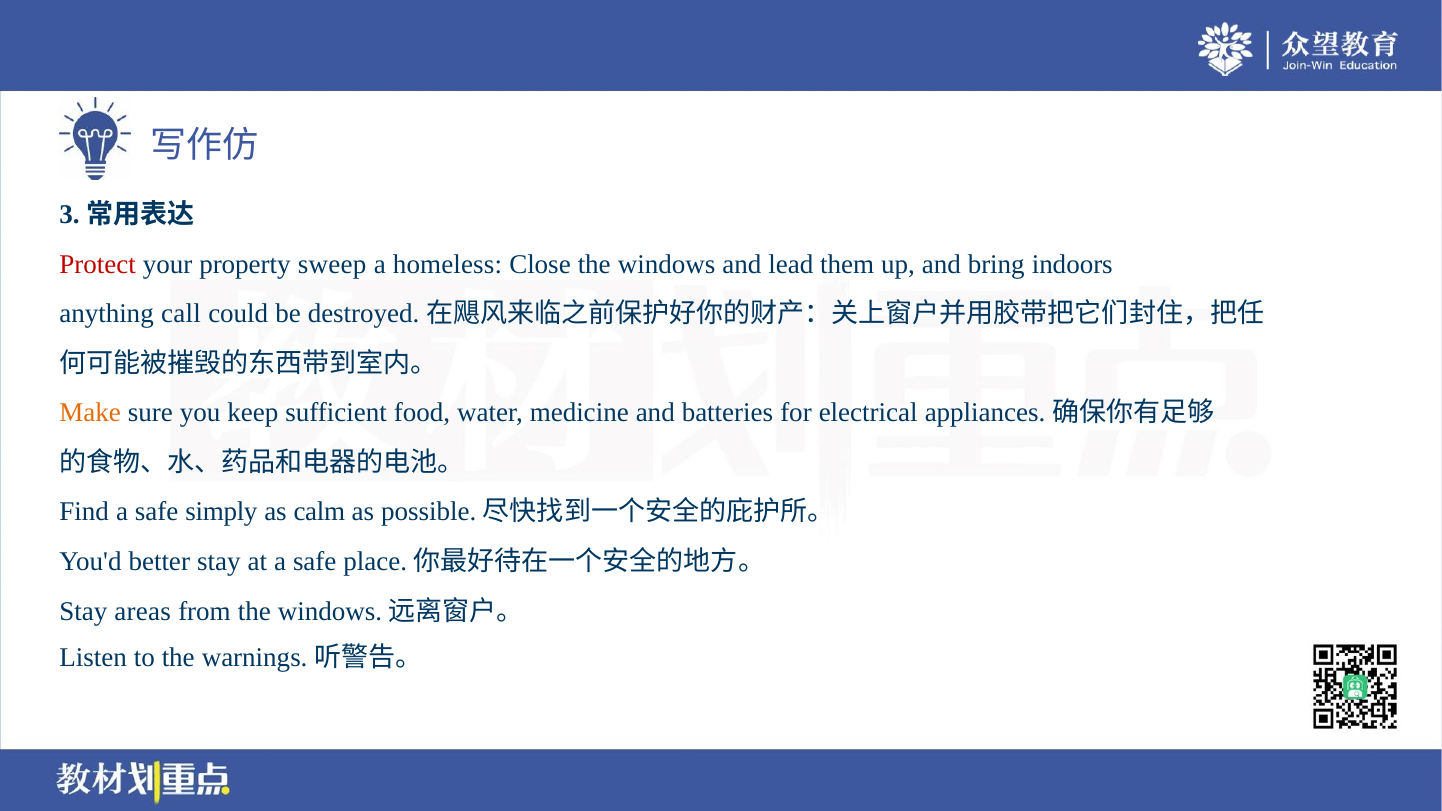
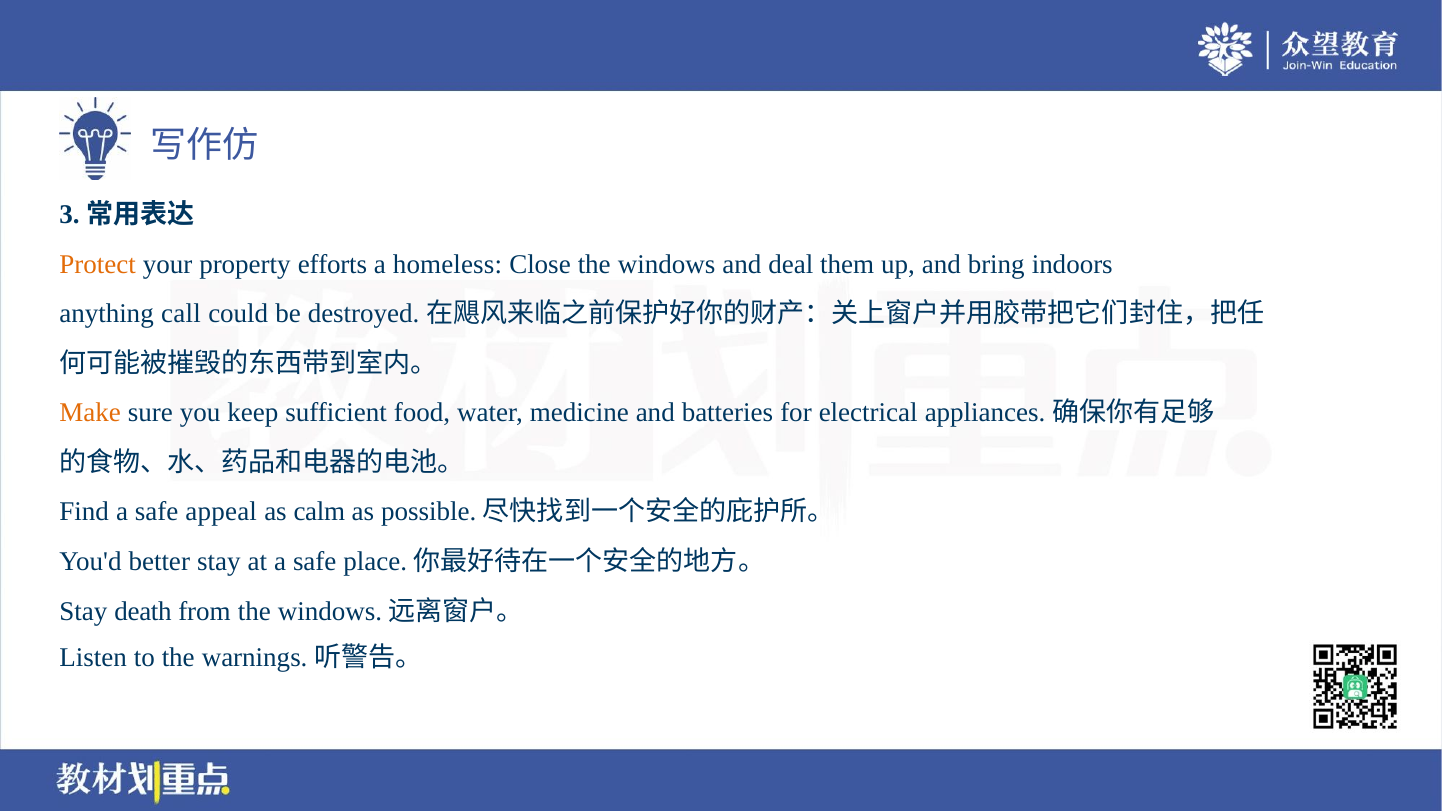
Protect colour: red -> orange
sweep: sweep -> efforts
lead: lead -> deal
simply: simply -> appeal
areas: areas -> death
